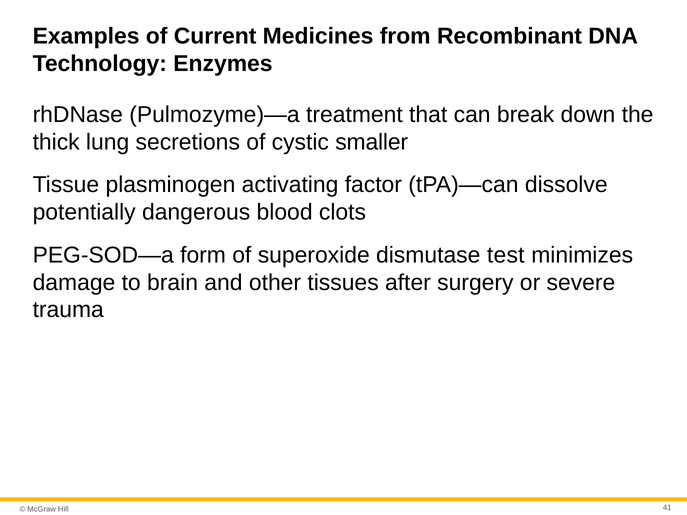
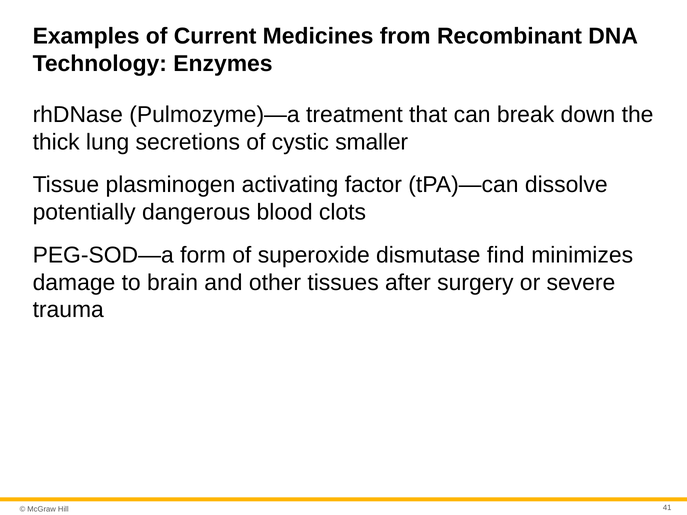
test: test -> find
